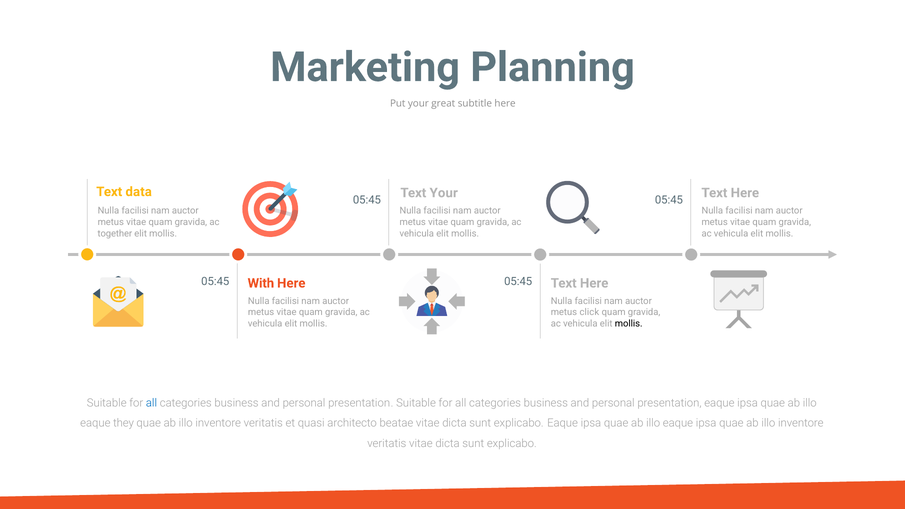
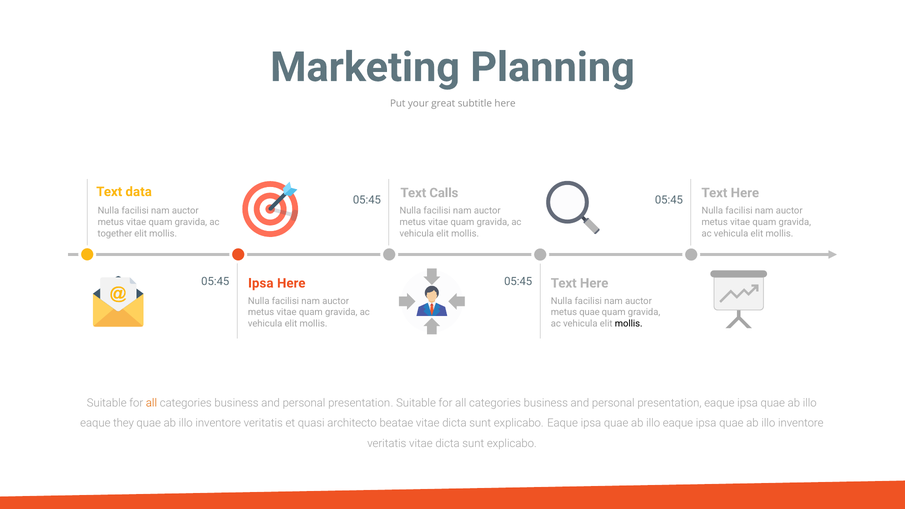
Text Your: Your -> Calls
05:45 With: With -> Ipsa
metus click: click -> quae
all at (151, 403) colour: blue -> orange
